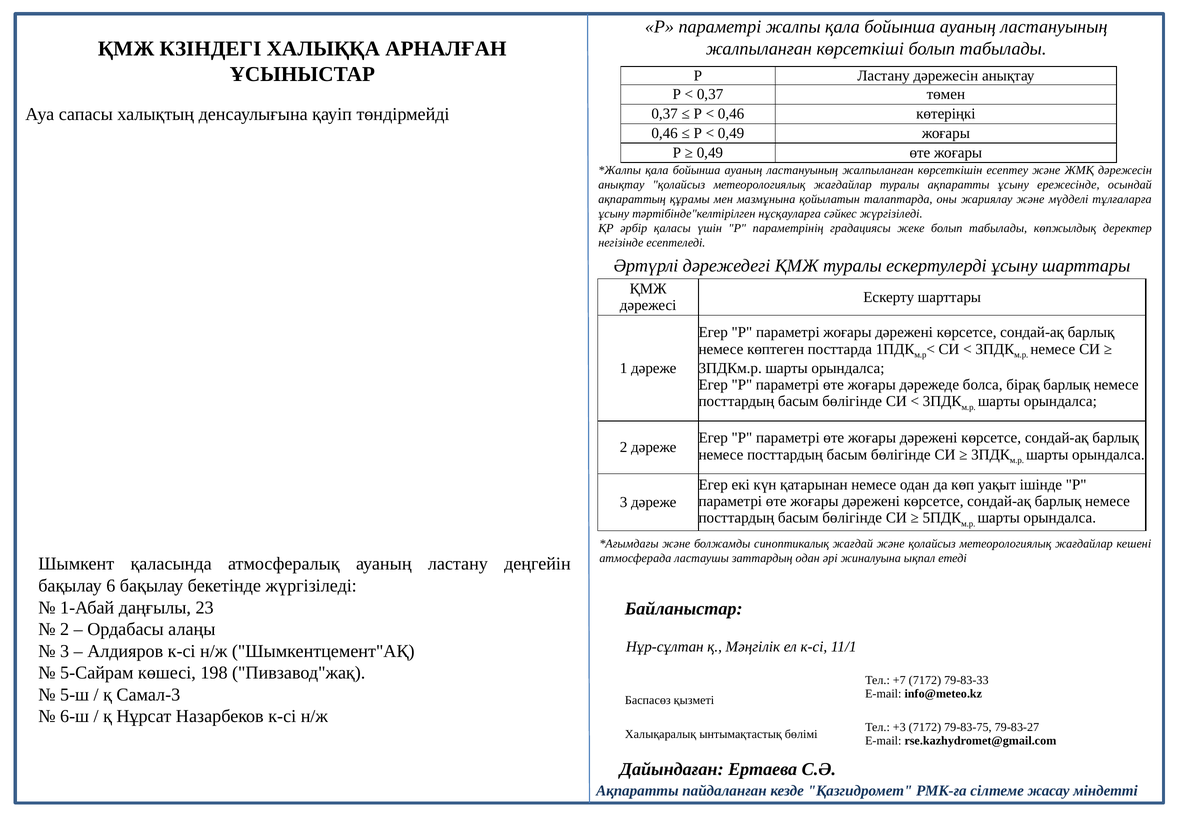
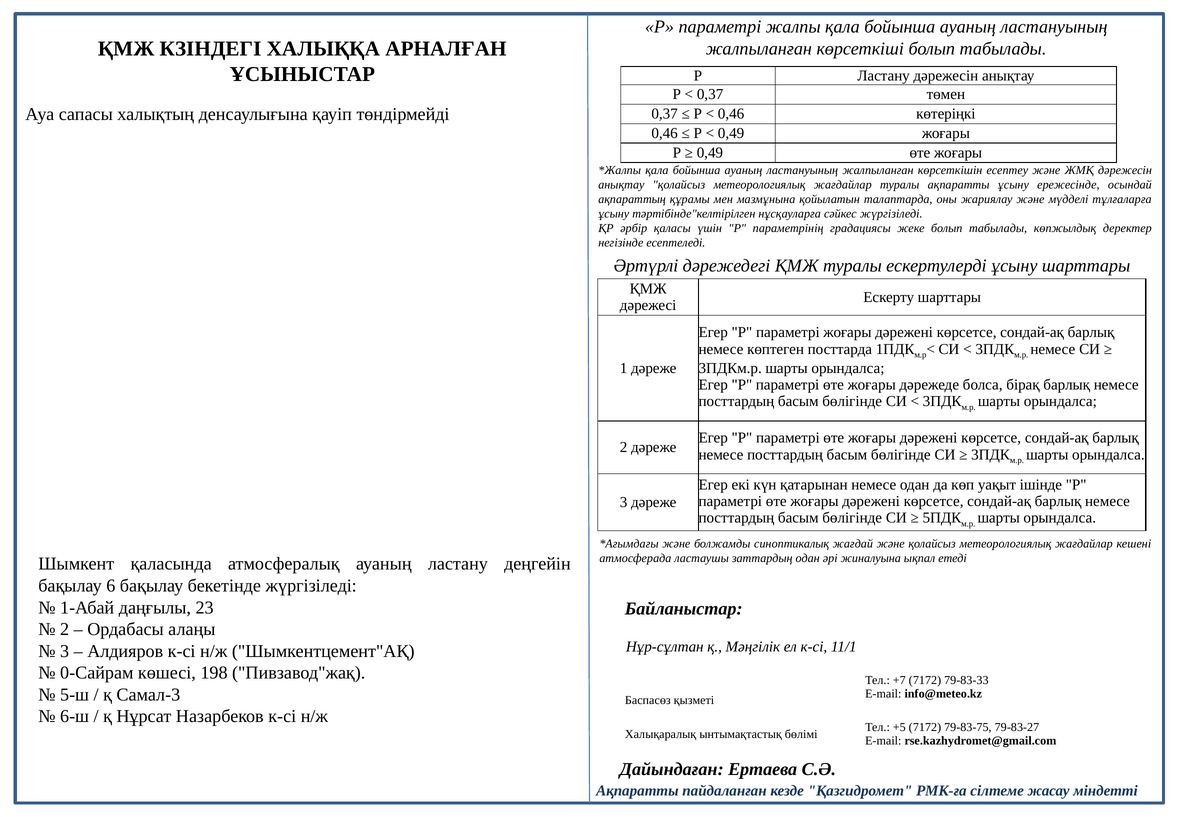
5-Сайрам: 5-Сайрам -> 0-Сайрам
+3: +3 -> +5
